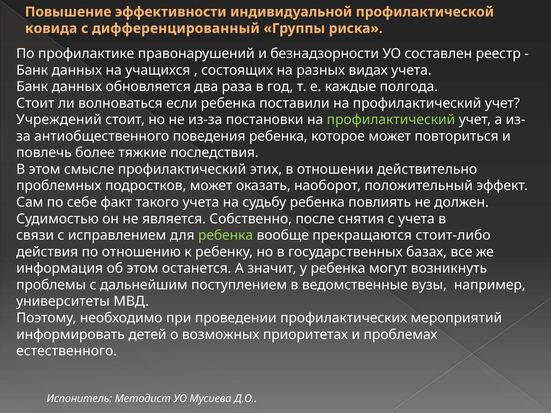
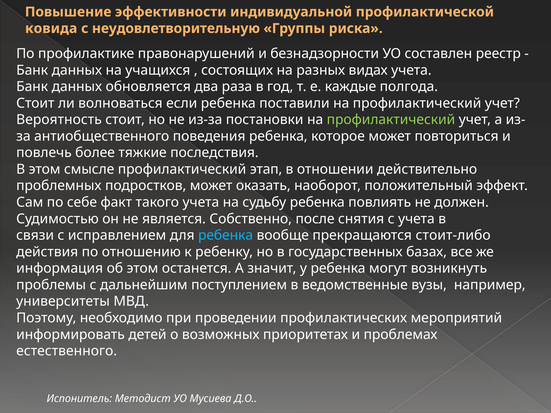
дифференцированный: дифференцированный -> неудовлетворительную
Учреждений: Учреждений -> Вероятность
этих: этих -> этап
ребенка at (226, 235) colour: light green -> light blue
